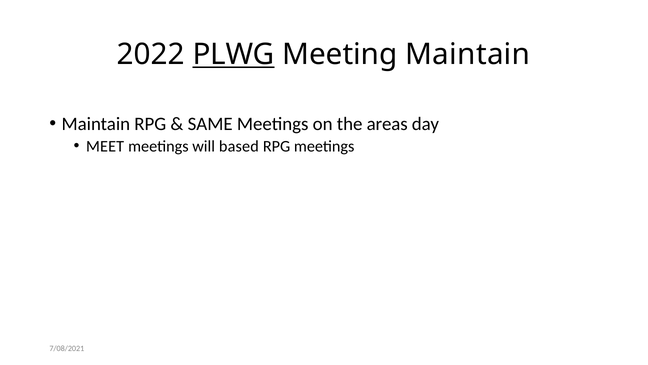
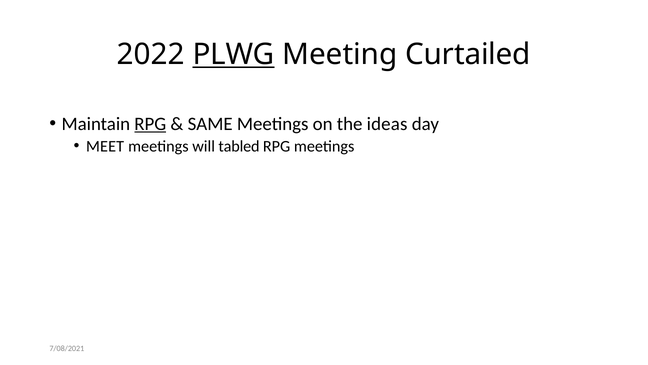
Meeting Maintain: Maintain -> Curtailed
RPG at (150, 124) underline: none -> present
areas: areas -> ideas
based: based -> tabled
